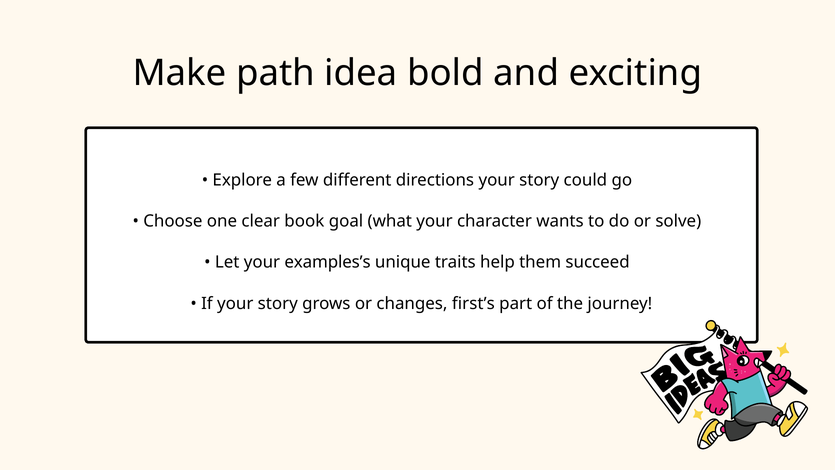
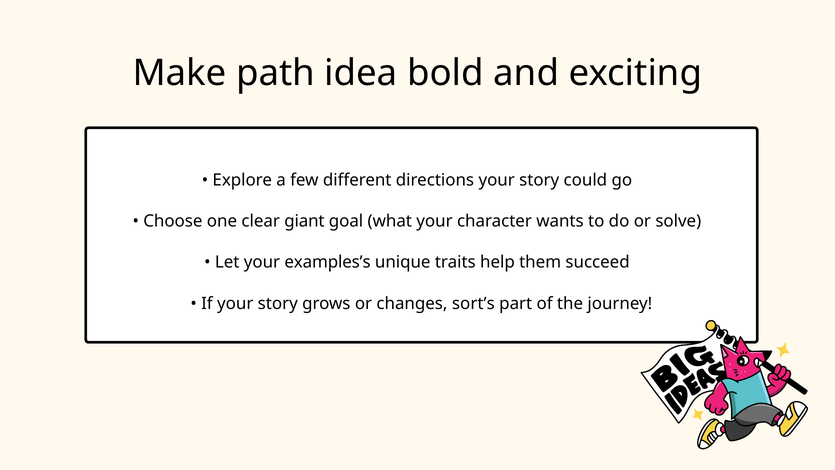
book: book -> giant
first’s: first’s -> sort’s
